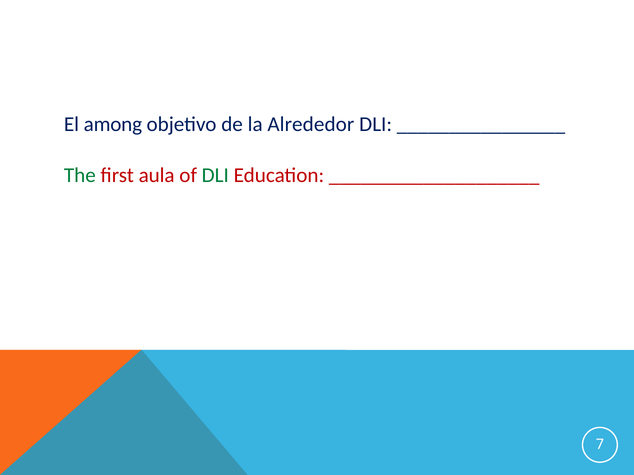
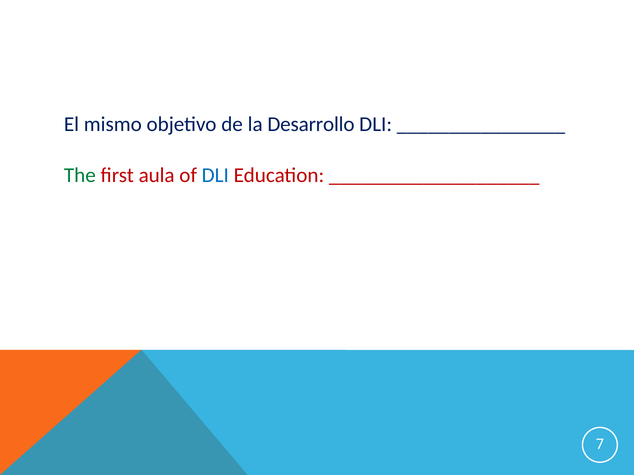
among: among -> mismo
Alrededor: Alrededor -> Desarrollo
DLI at (215, 175) colour: green -> blue
